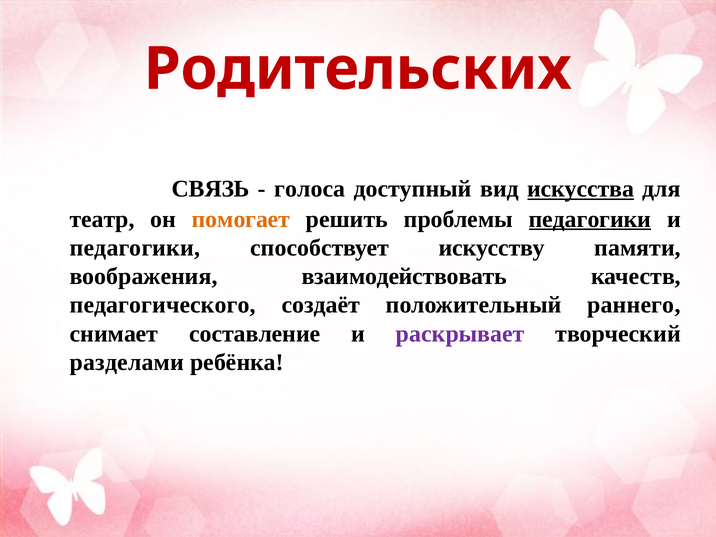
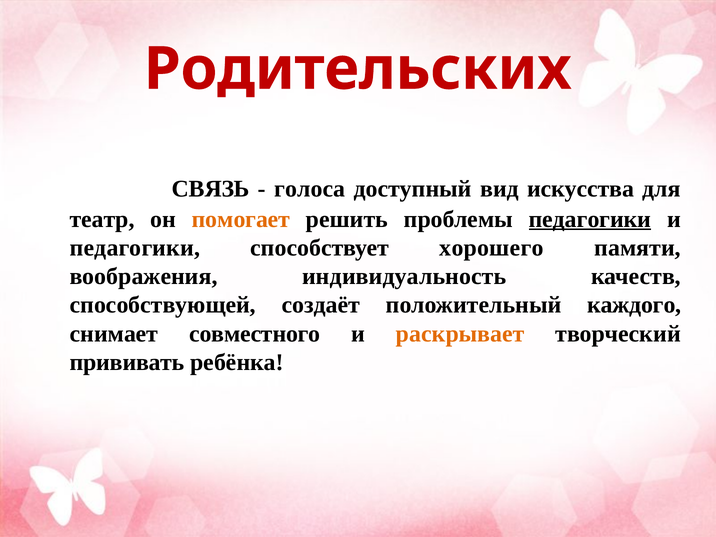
искусства underline: present -> none
искусству: искусству -> хорошего
взаимодействовать: взаимодействовать -> индивидуальность
педагогического: педагогического -> способствующей
раннего: раннего -> каждого
составление: составление -> совместного
раскрывает colour: purple -> orange
разделами: разделами -> прививать
